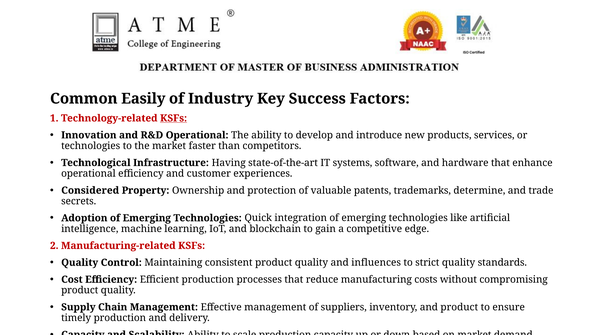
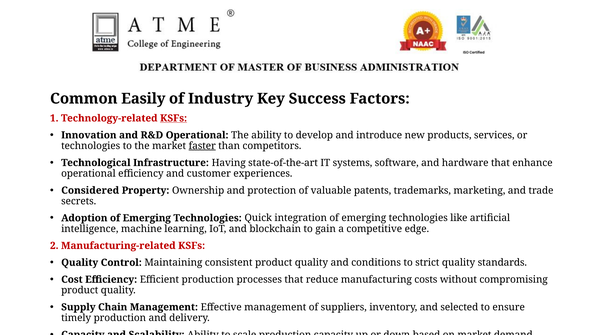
faster underline: none -> present
determine: determine -> marketing
influences: influences -> conditions
and product: product -> selected
